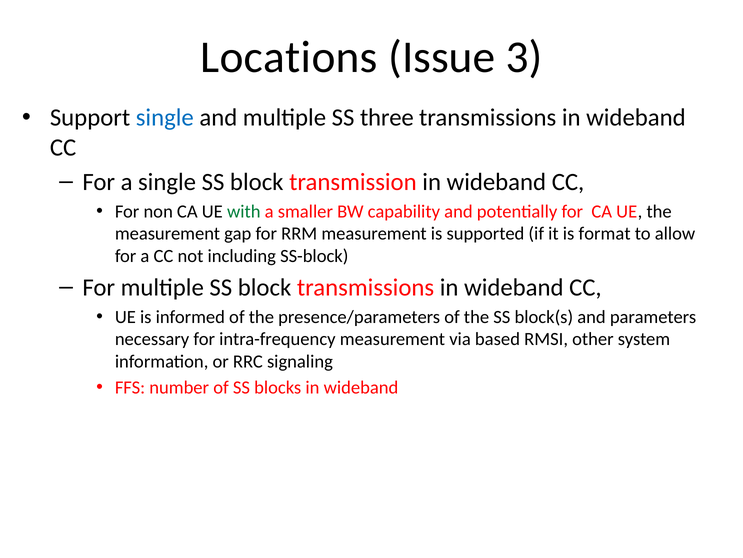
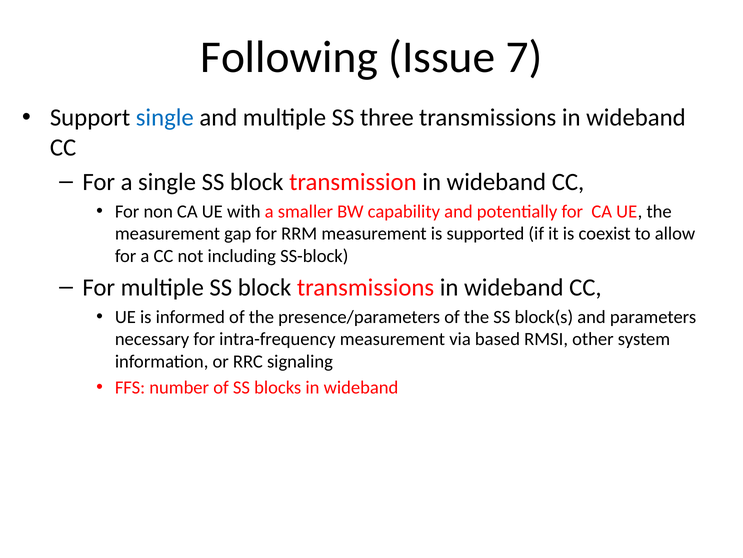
Locations: Locations -> Following
3: 3 -> 7
with colour: green -> black
format: format -> coexist
